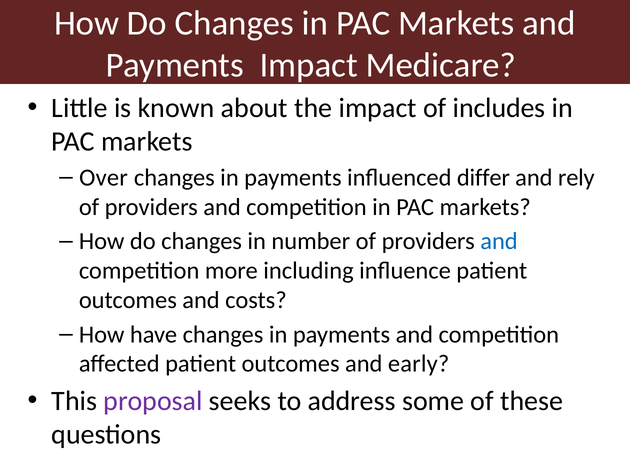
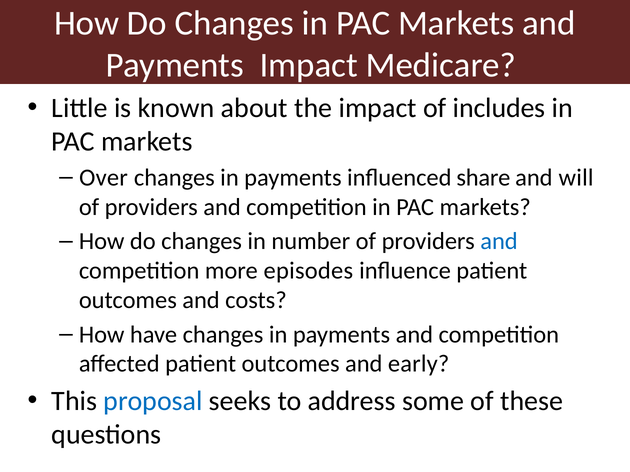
differ: differ -> share
rely: rely -> will
including: including -> episodes
proposal colour: purple -> blue
